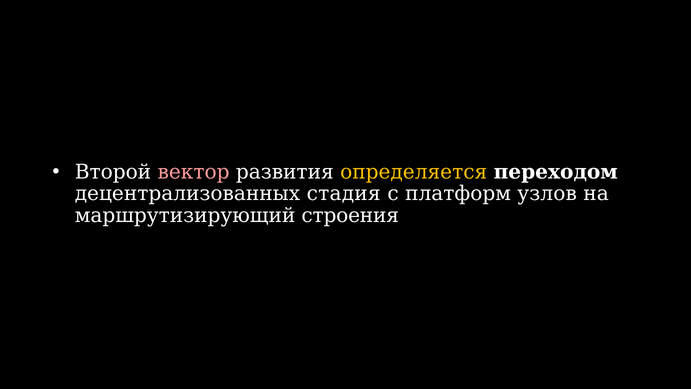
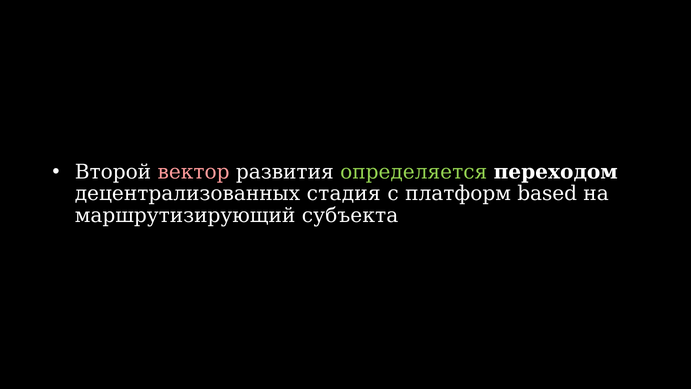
определяется colour: yellow -> light green
узлов: узлов -> based
строения: строения -> субъекта
